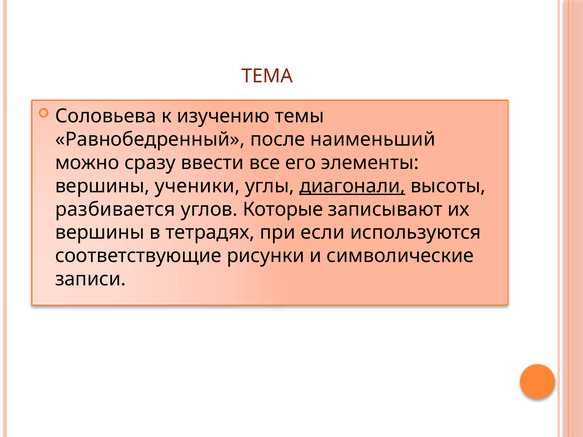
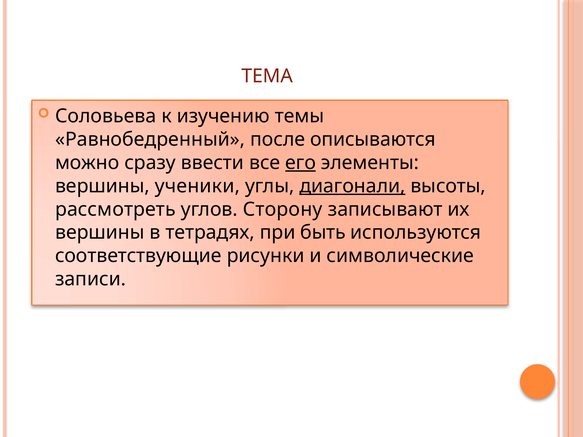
наименьший: наименьший -> описываются
его underline: none -> present
разбивается: разбивается -> рассмотреть
Которые: Которые -> Сторону
если: если -> быть
